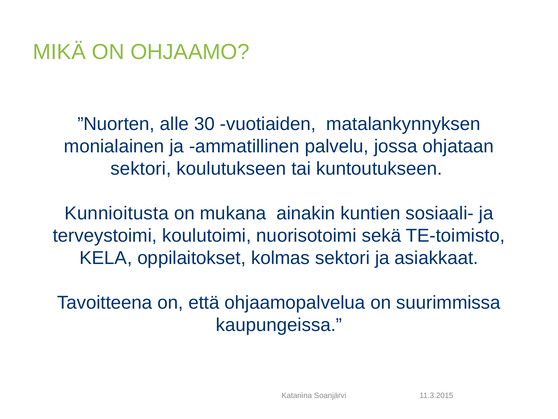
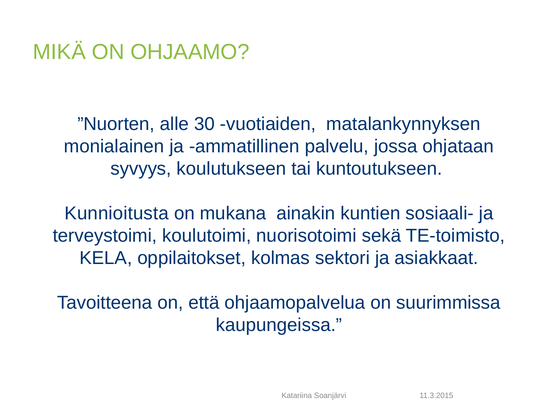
sektori at (141, 168): sektori -> syvyys
